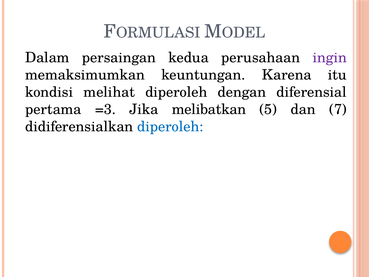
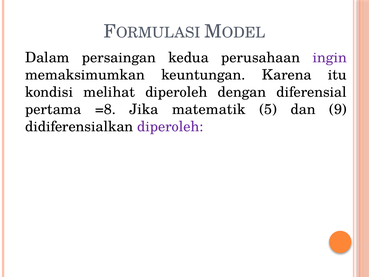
=3: =3 -> =8
melibatkan: melibatkan -> matematik
7: 7 -> 9
diperoleh at (170, 126) colour: blue -> purple
